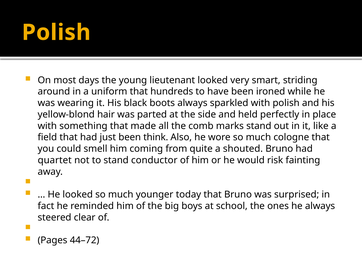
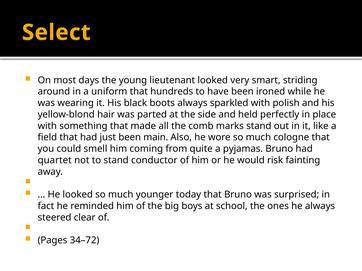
Polish at (56, 33): Polish -> Select
think: think -> main
shouted: shouted -> pyjamas
44–72: 44–72 -> 34–72
